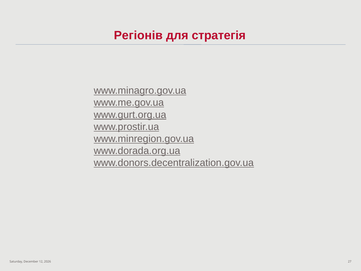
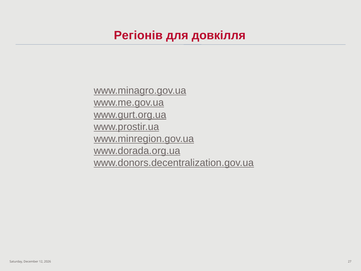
стратегія: стратегія -> довкілля
